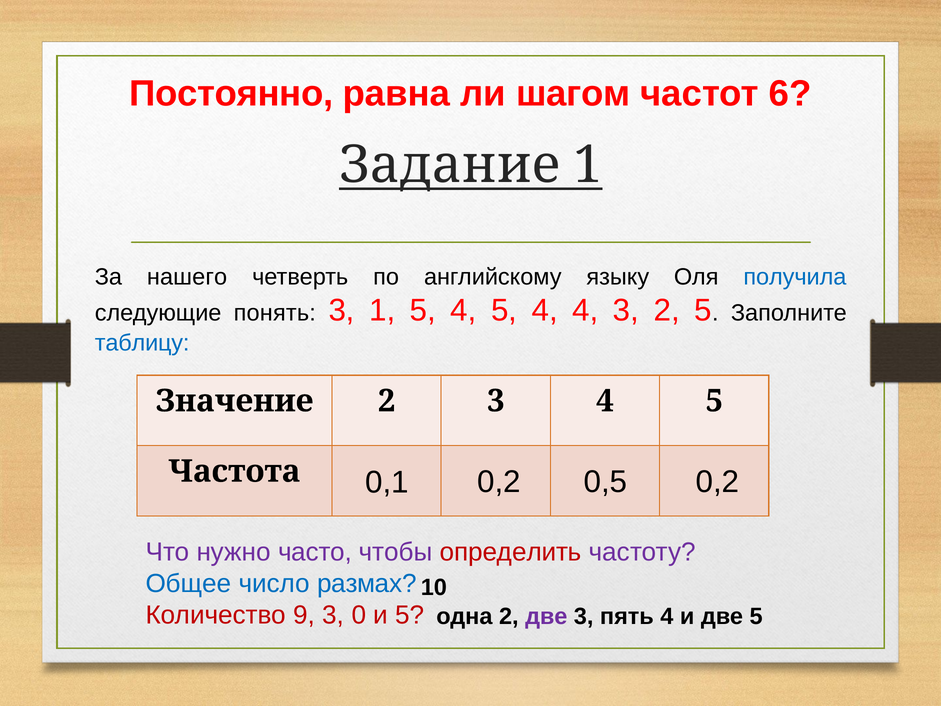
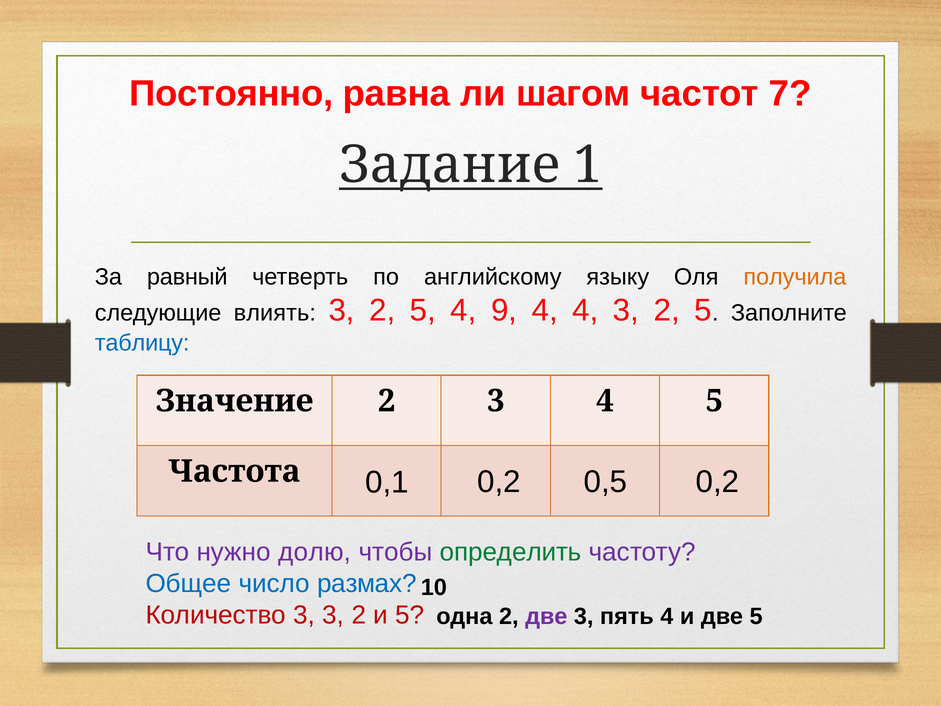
6: 6 -> 7
нашего: нашего -> равный
получила colour: blue -> orange
понять: понять -> влиять
1 at (382, 310): 1 -> 2
5 4 5: 5 -> 9
часто: часто -> долю
определить colour: red -> green
Количество 9: 9 -> 3
0 at (359, 615): 0 -> 2
